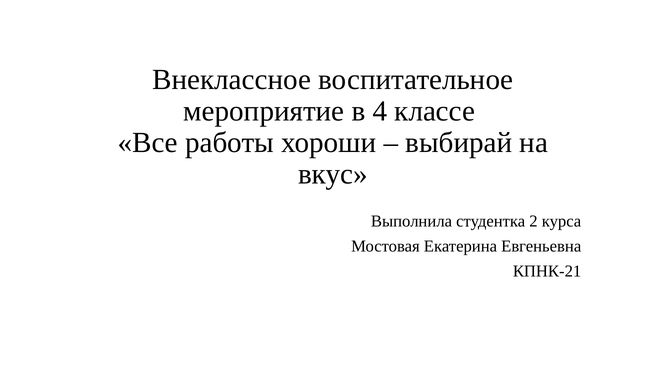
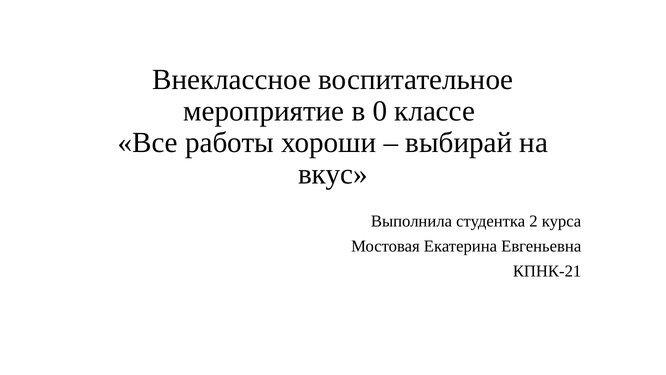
4: 4 -> 0
